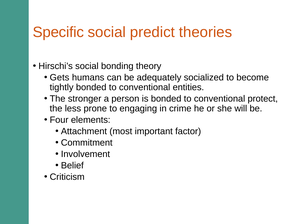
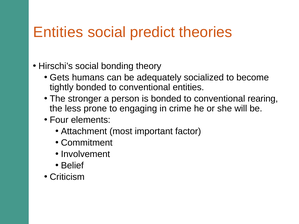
Specific at (58, 32): Specific -> Entities
protect: protect -> rearing
